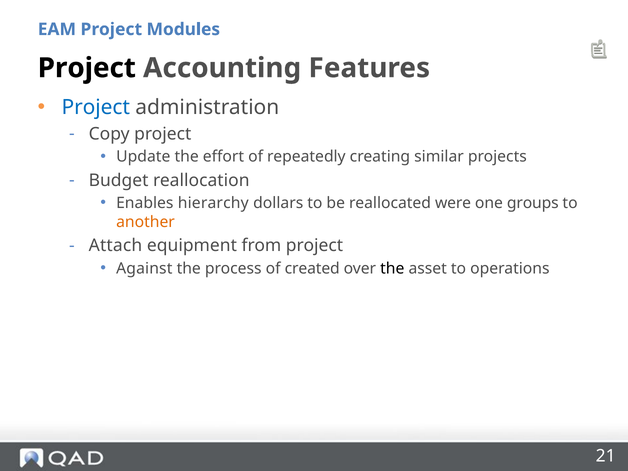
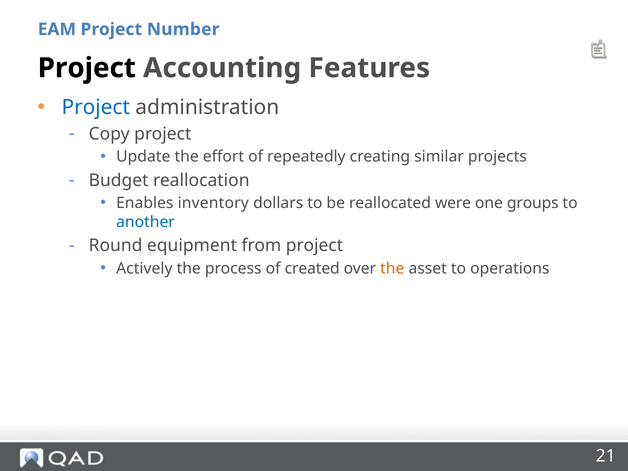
Modules: Modules -> Number
hierarchy: hierarchy -> inventory
another colour: orange -> blue
Attach: Attach -> Round
Against: Against -> Actively
the at (392, 268) colour: black -> orange
